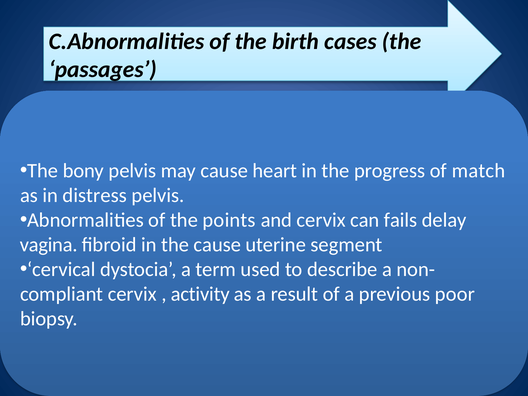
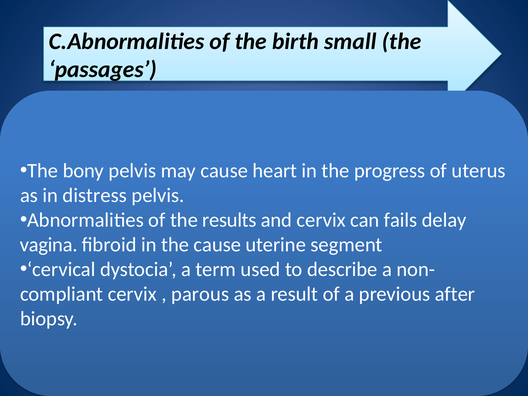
cases: cases -> small
match: match -> uterus
points: points -> results
activity: activity -> parous
poor: poor -> after
